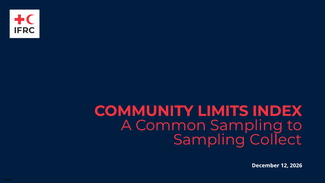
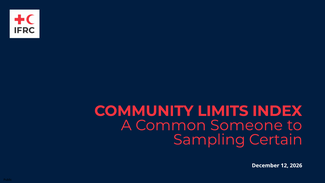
Common Sampling: Sampling -> Someone
Collect: Collect -> Certain
